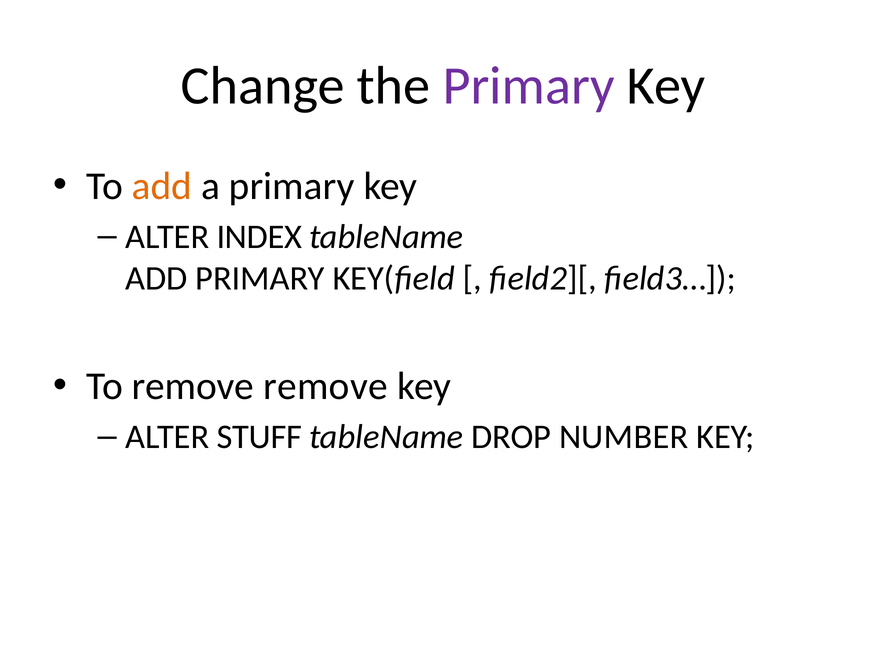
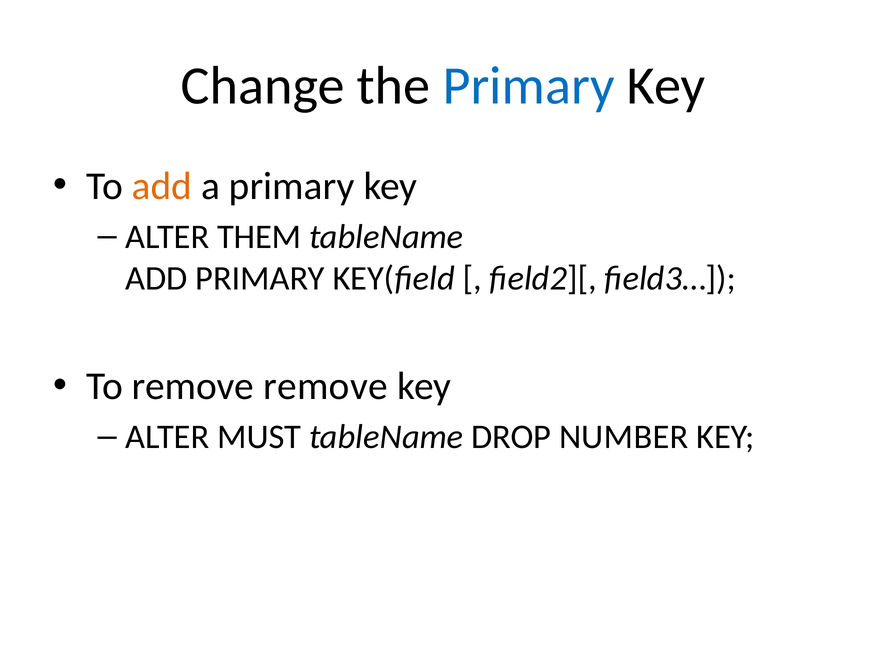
Primary at (529, 86) colour: purple -> blue
INDEX: INDEX -> THEM
STUFF: STUFF -> MUST
